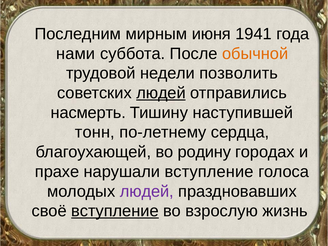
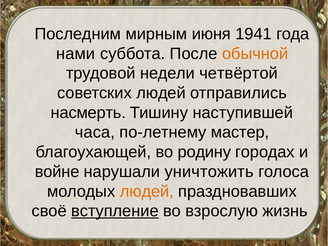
позволить: позволить -> четвёртой
людей at (161, 93) underline: present -> none
тонн: тонн -> часа
сердца: сердца -> мастер
прахе: прахе -> войне
нарушали вступление: вступление -> уничтожить
людей at (147, 191) colour: purple -> orange
